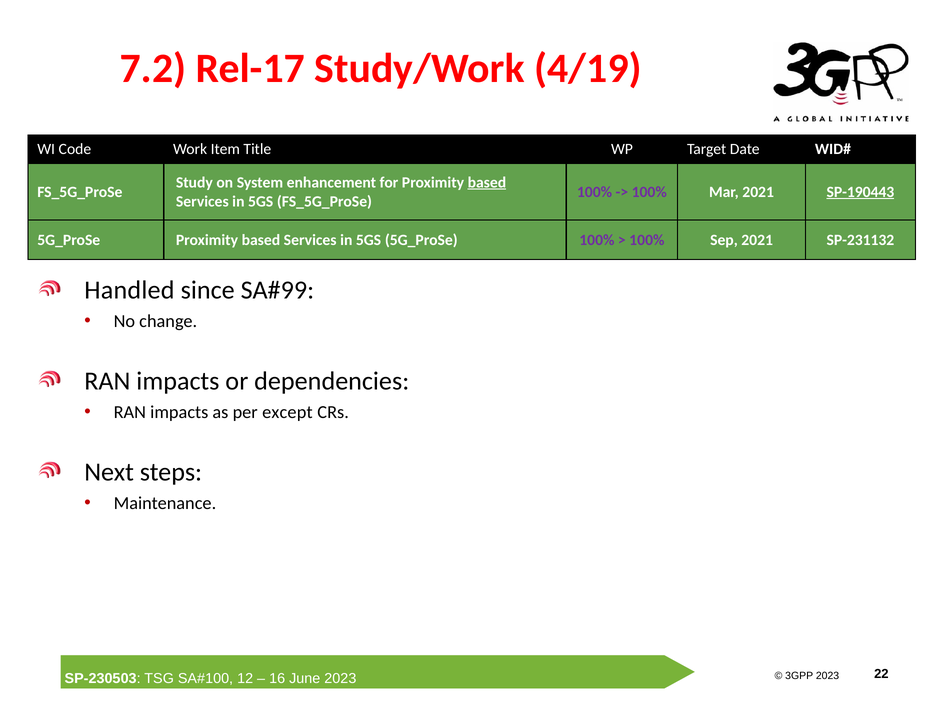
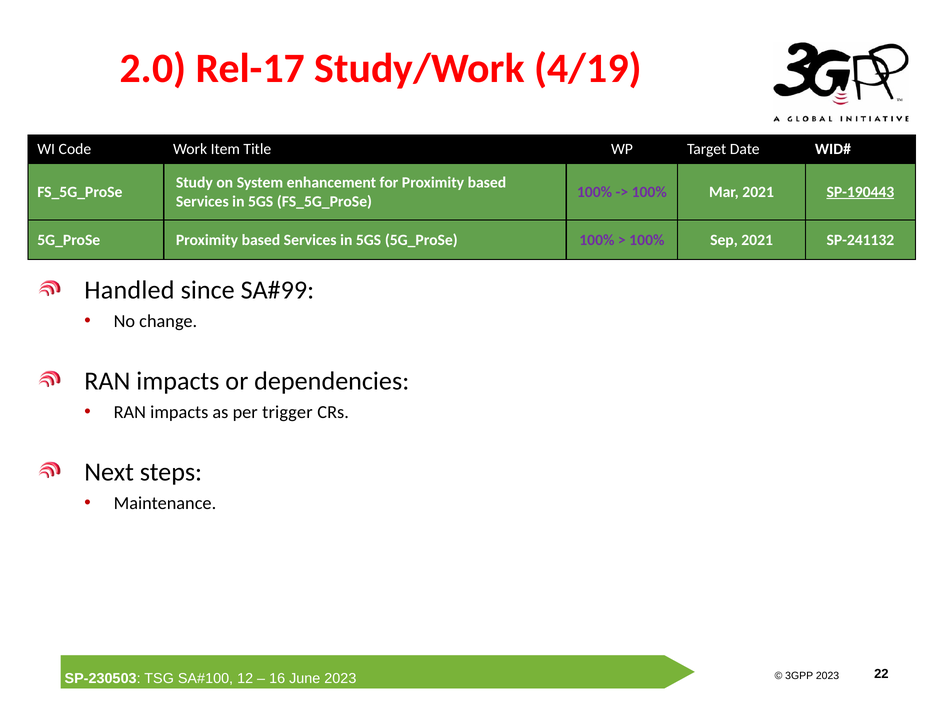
7.2: 7.2 -> 2.0
based at (487, 182) underline: present -> none
SP-231132: SP-231132 -> SP-241132
except: except -> trigger
